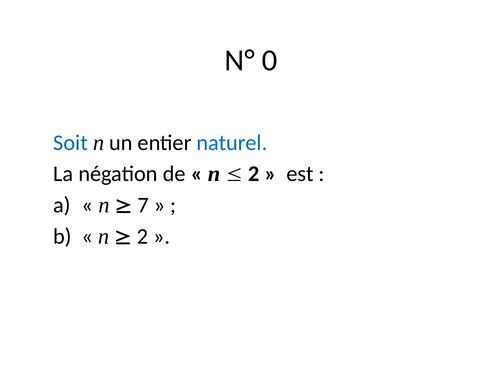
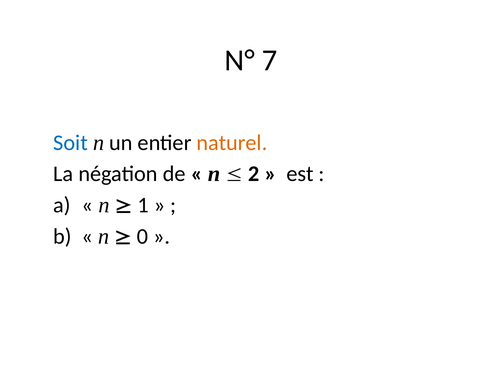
0: 0 -> 7
naturel colour: blue -> orange
7: 7 -> 1
2 at (143, 236): 2 -> 0
